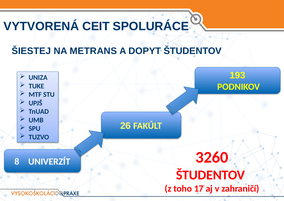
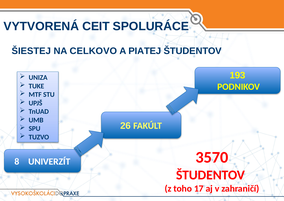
METRANS: METRANS -> CELKOVO
DOPYT: DOPYT -> PIATEJ
3260: 3260 -> 3570
